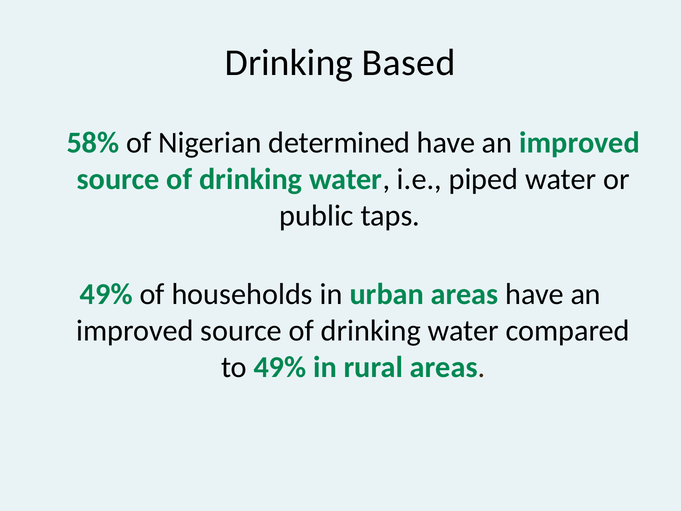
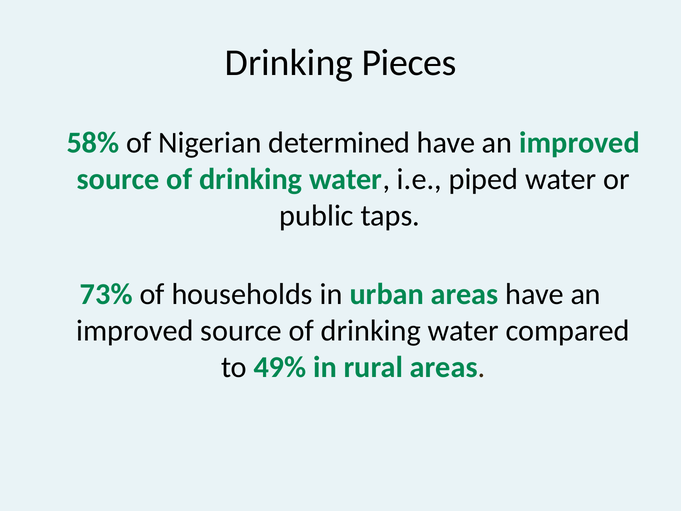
Based: Based -> Pieces
49% at (106, 294): 49% -> 73%
